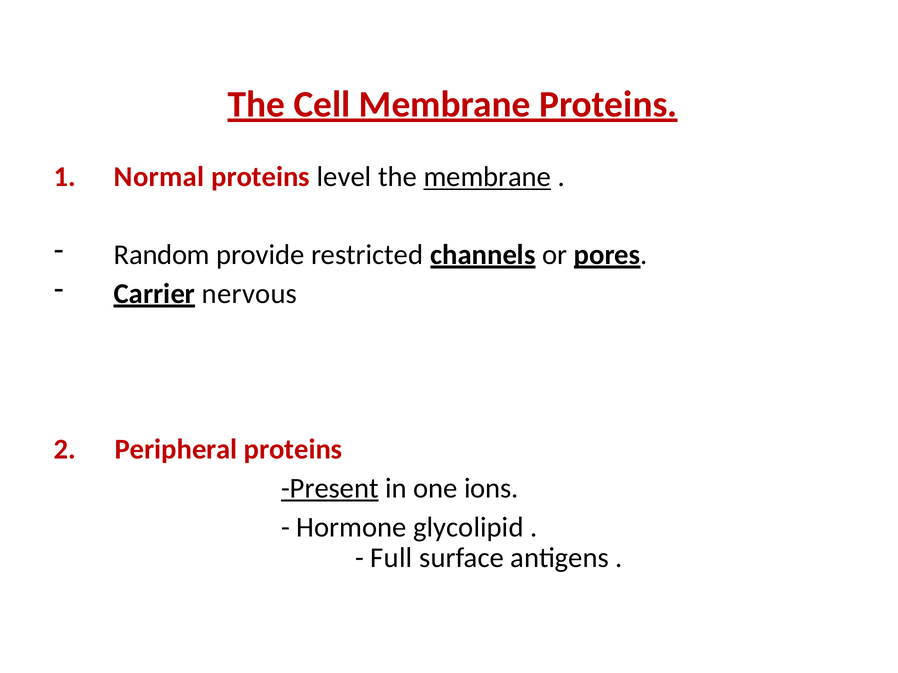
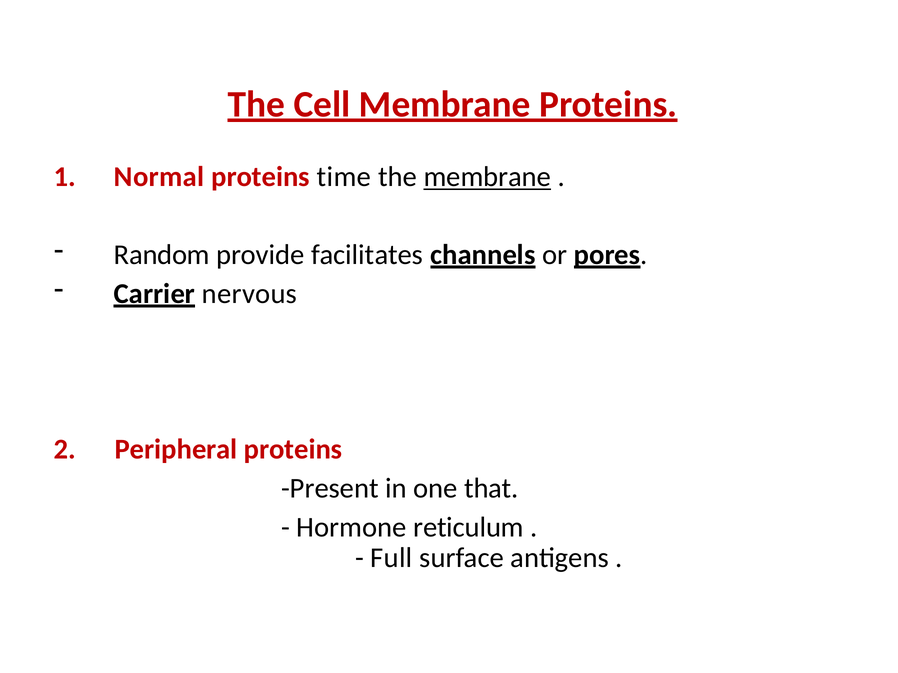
level: level -> time
restricted: restricted -> facilitates
Present underline: present -> none
ions: ions -> that
glycolipid: glycolipid -> reticulum
